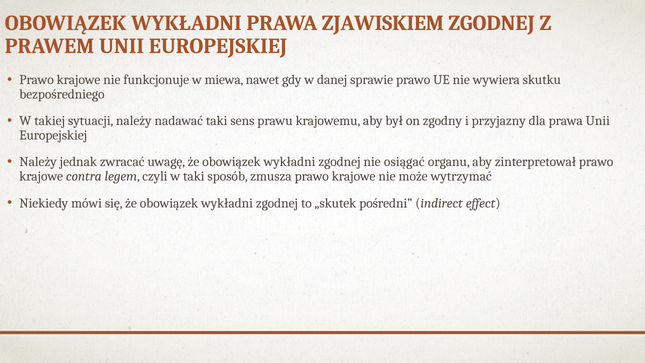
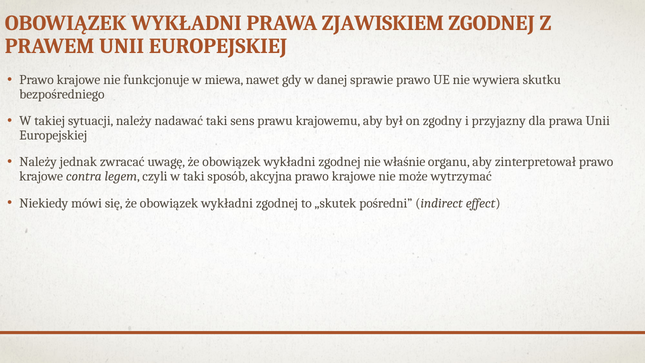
osiągać: osiągać -> właśnie
zmusza: zmusza -> akcyjna
